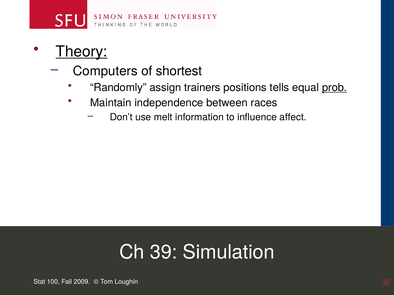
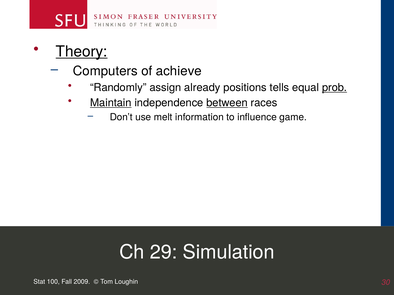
shortest: shortest -> achieve
trainers: trainers -> already
Maintain underline: none -> present
between underline: none -> present
affect: affect -> game
39: 39 -> 29
